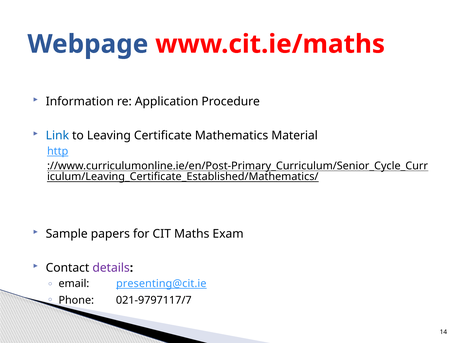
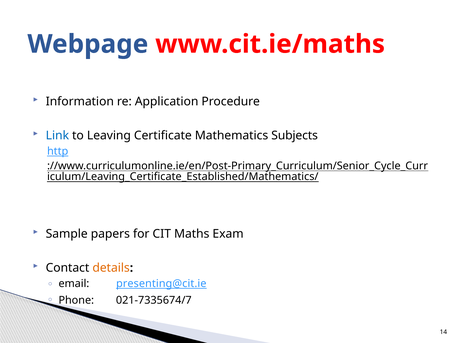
Material: Material -> Subjects
details colour: purple -> orange
021-9797117/7: 021-9797117/7 -> 021-7335674/7
